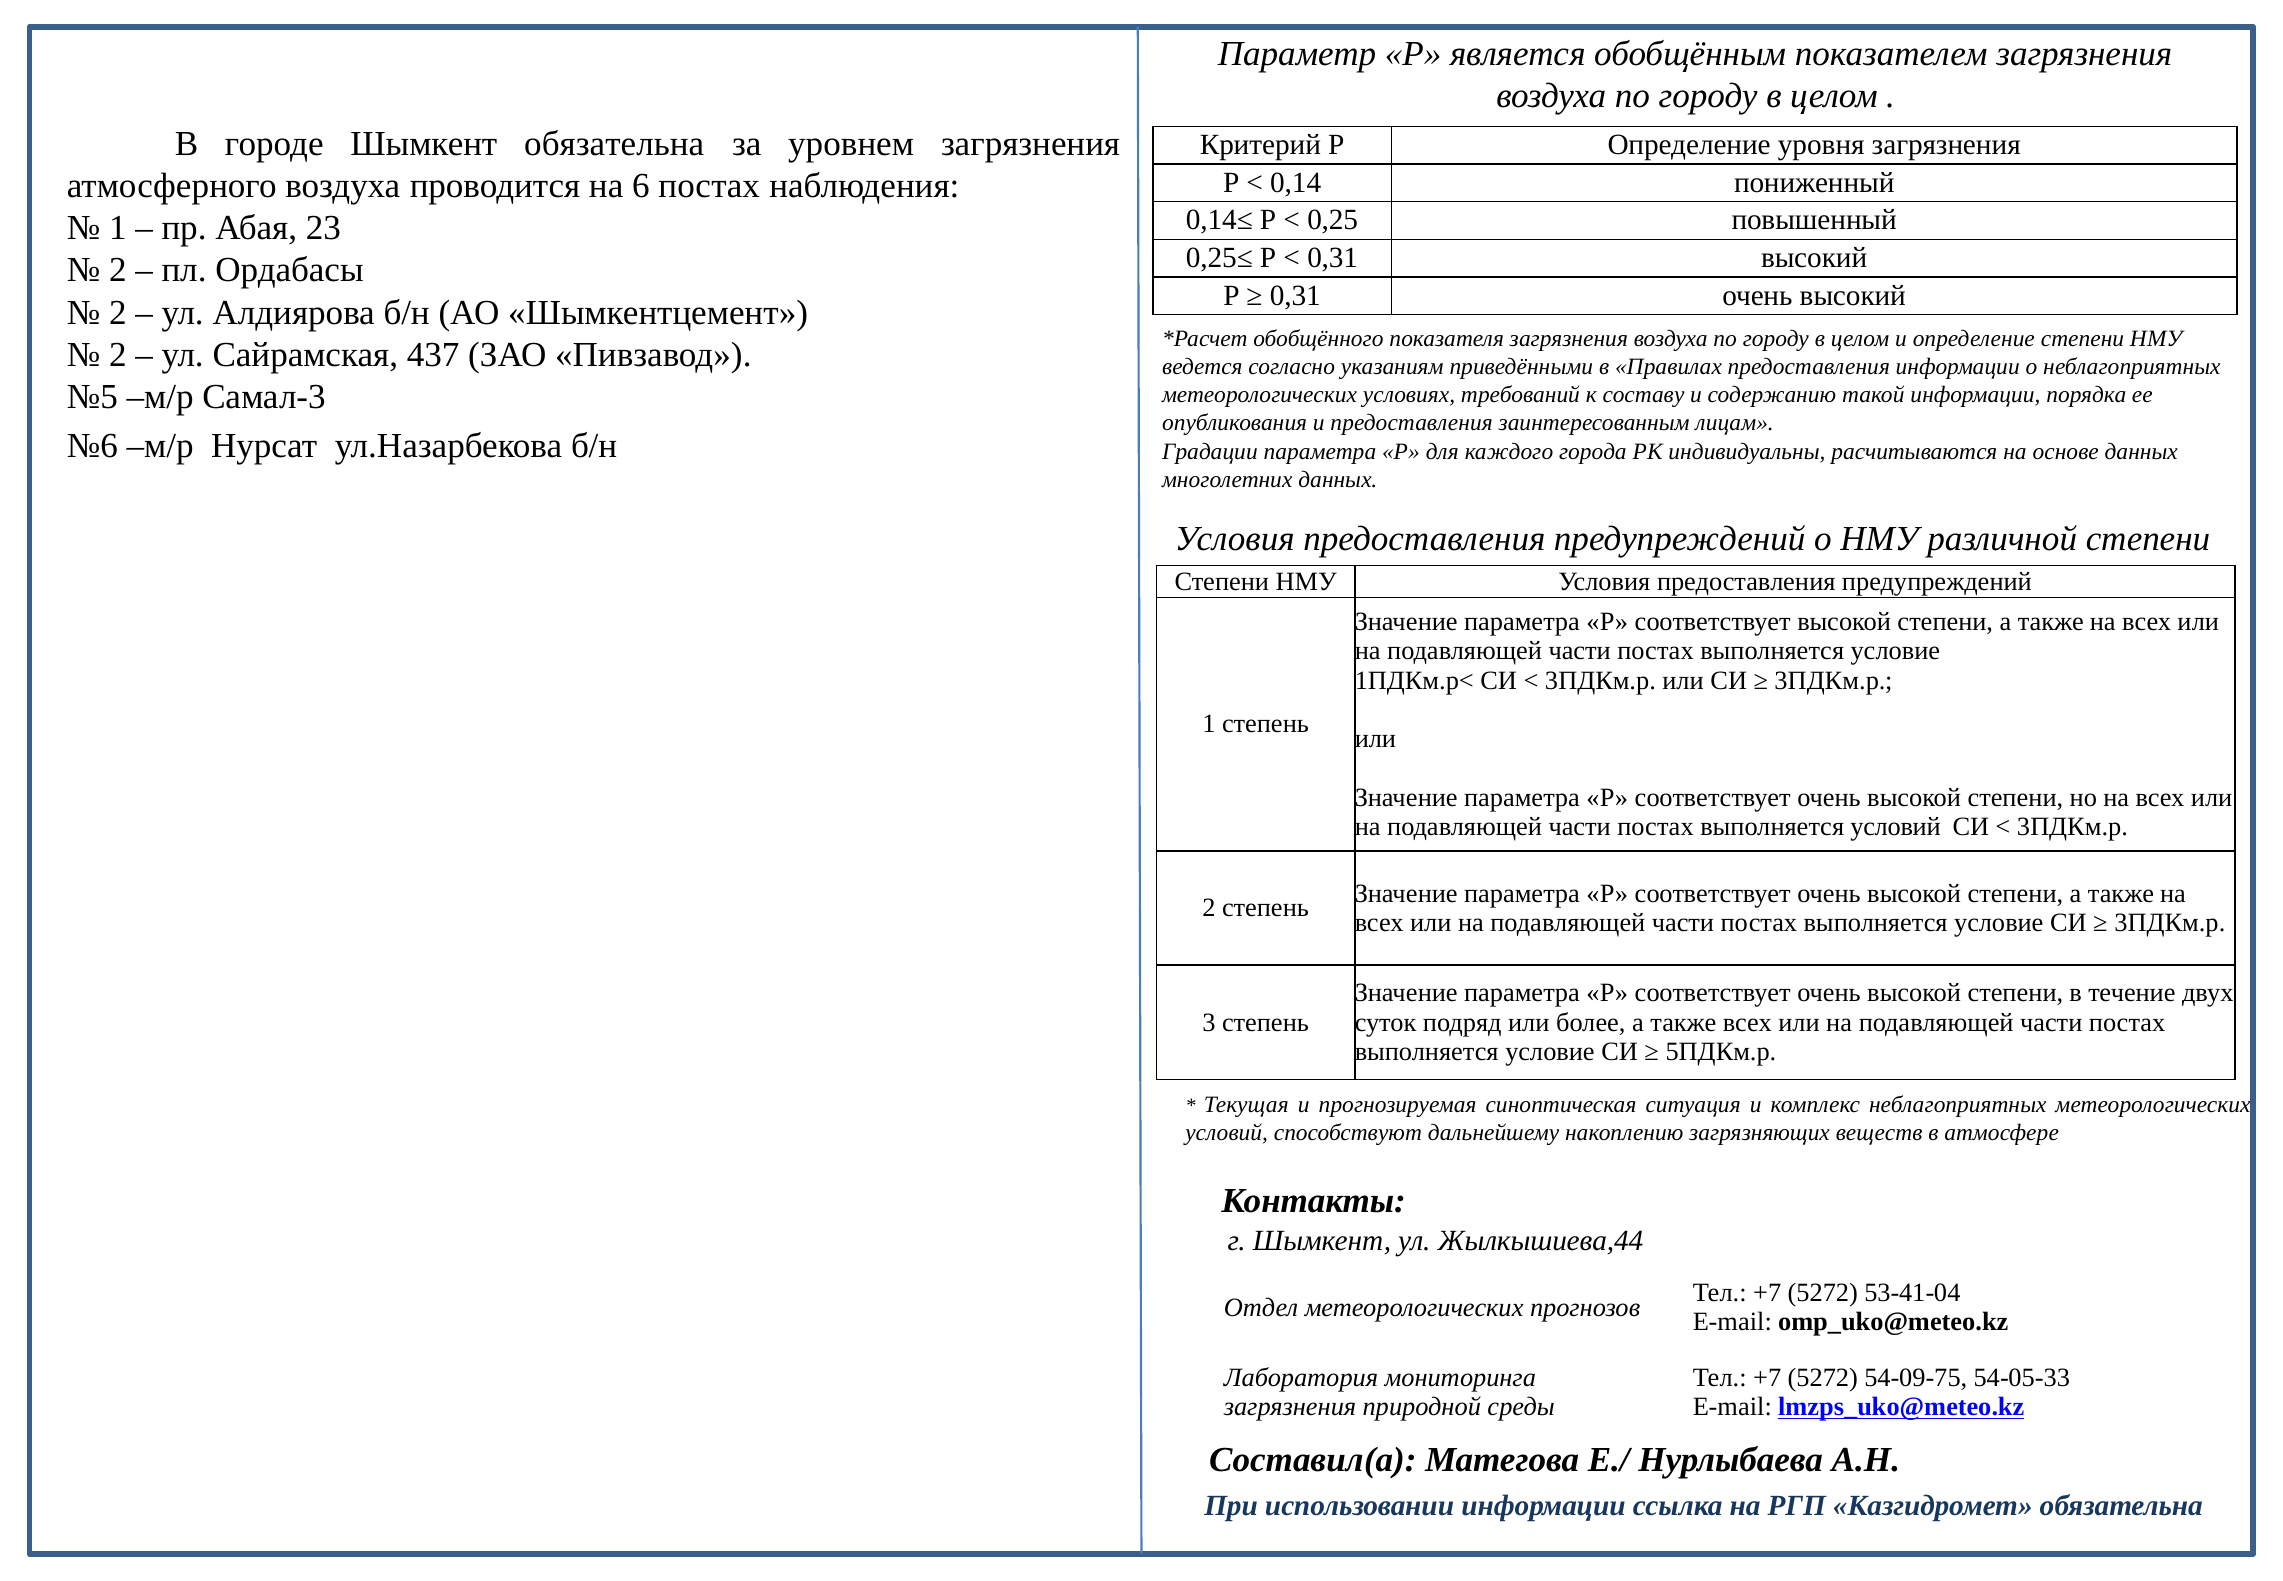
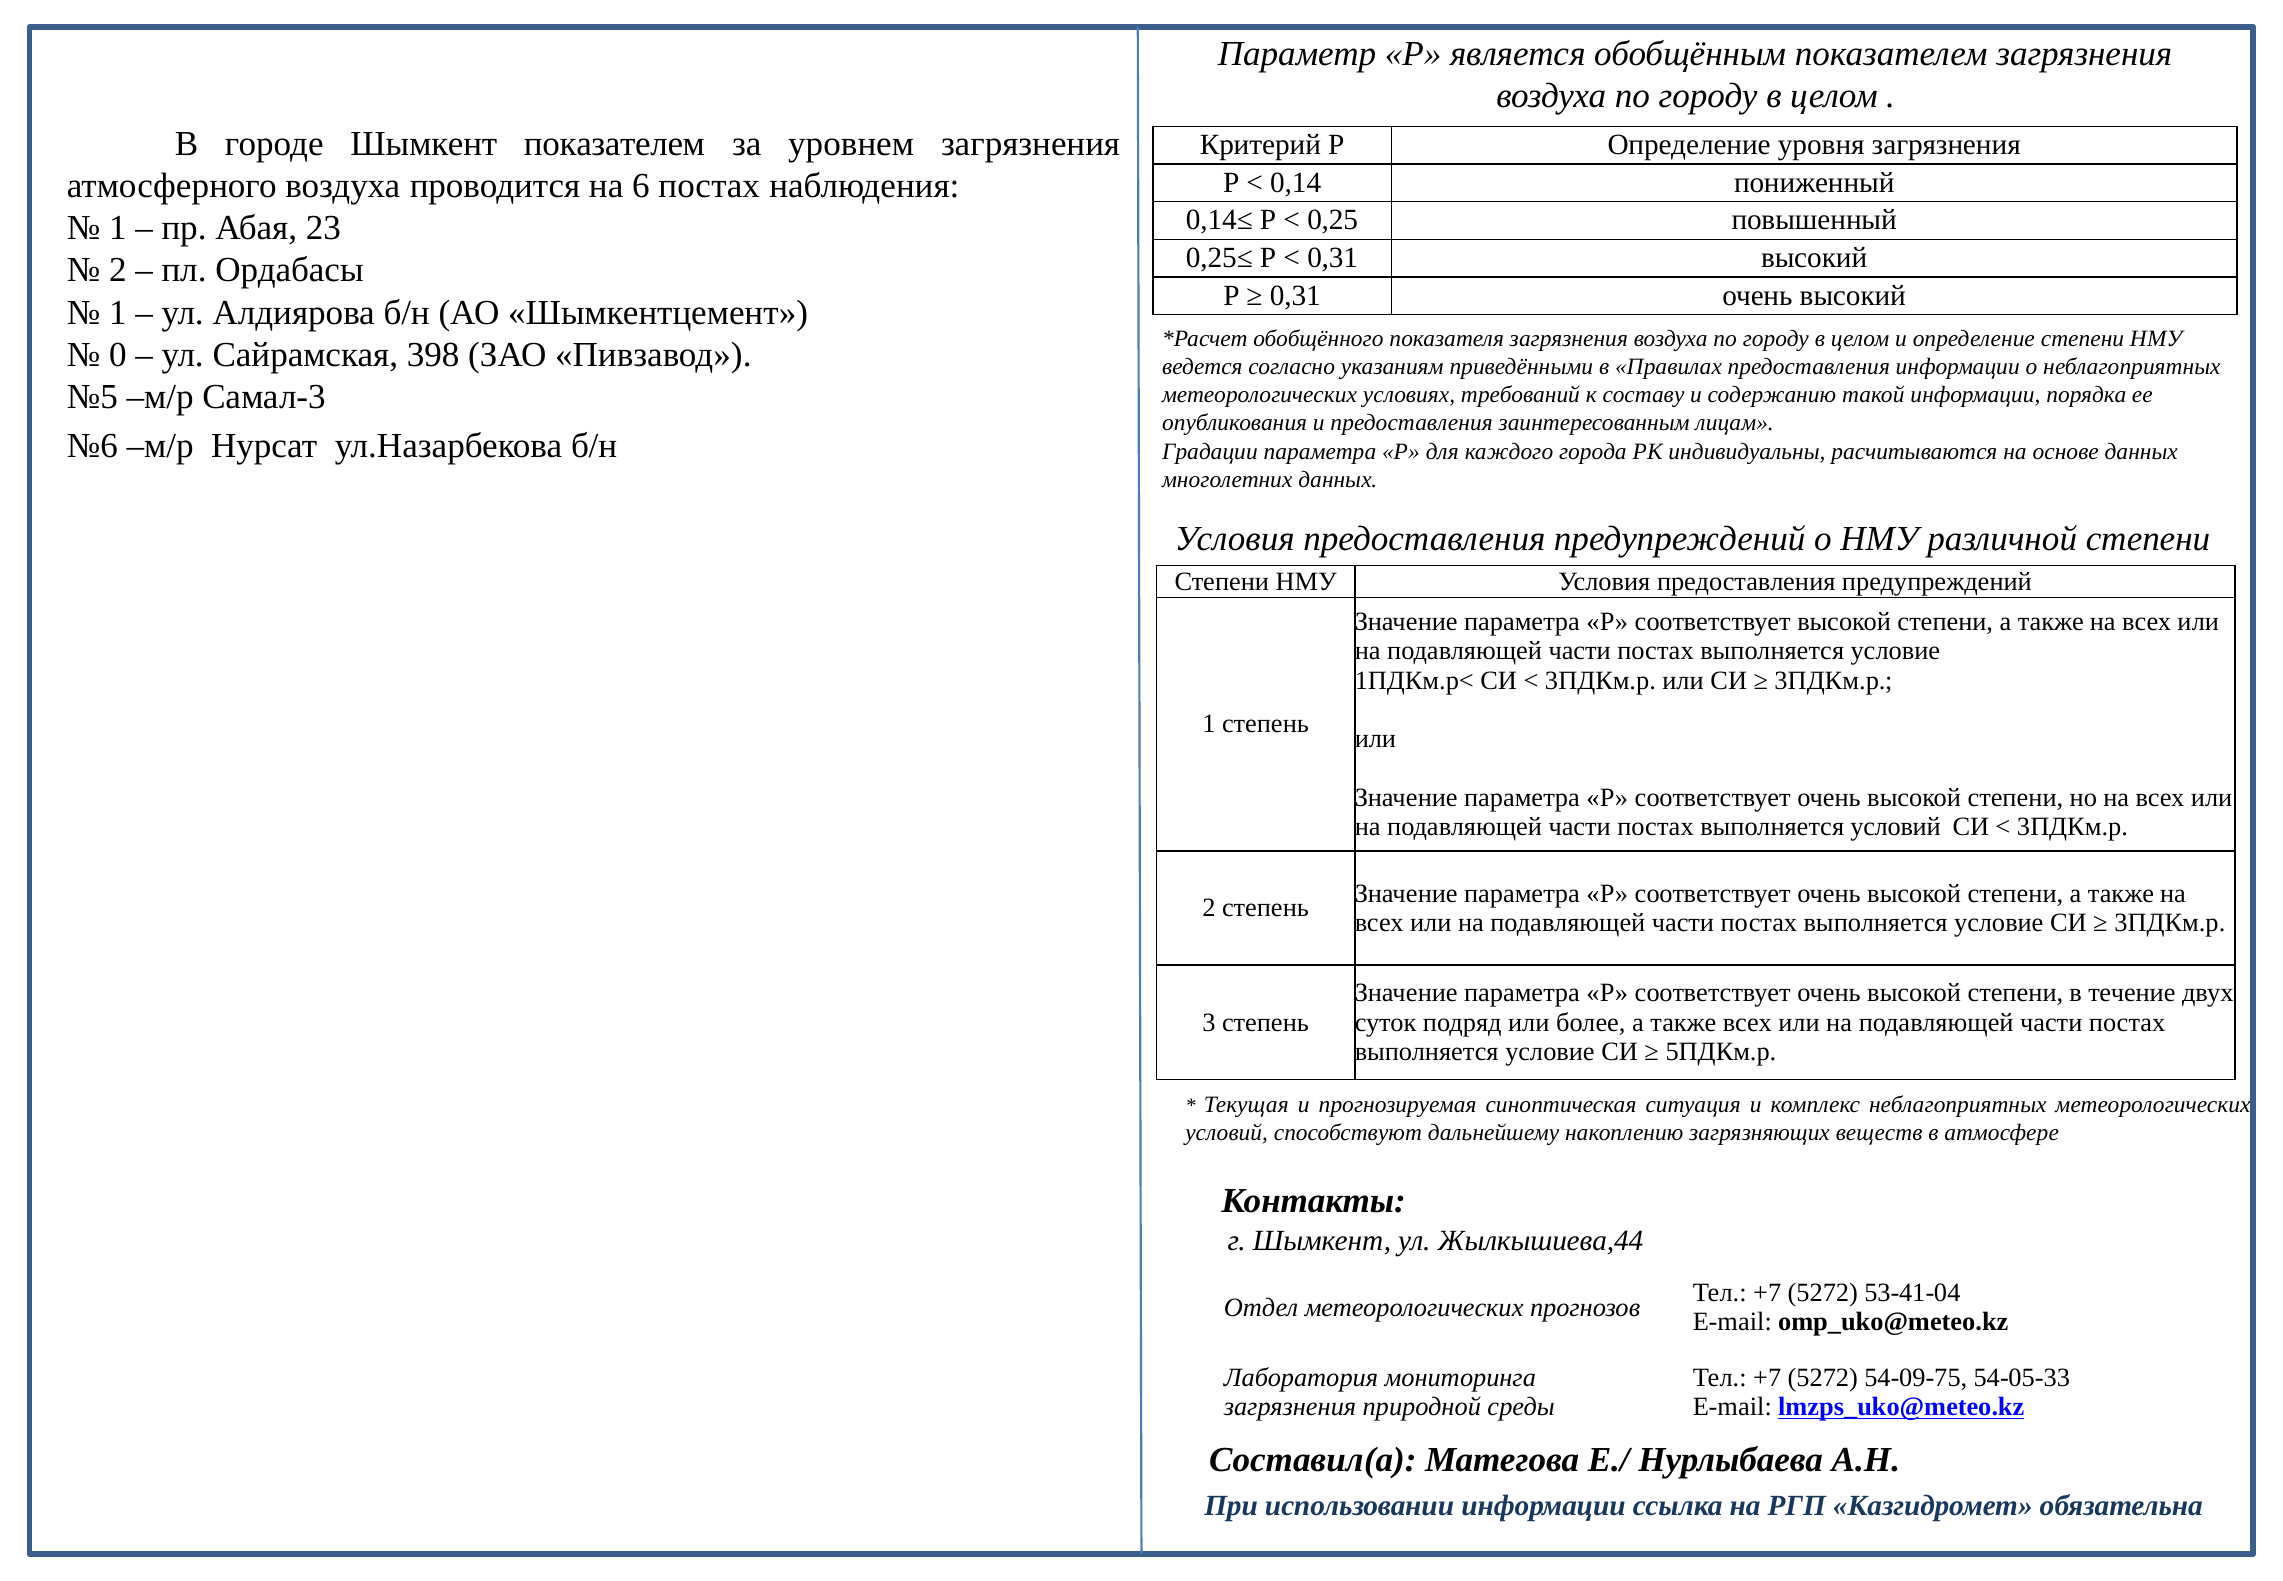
Шымкент обязательна: обязательна -> показателем
2 at (118, 312): 2 -> 1
2 at (118, 354): 2 -> 0
437: 437 -> 398
